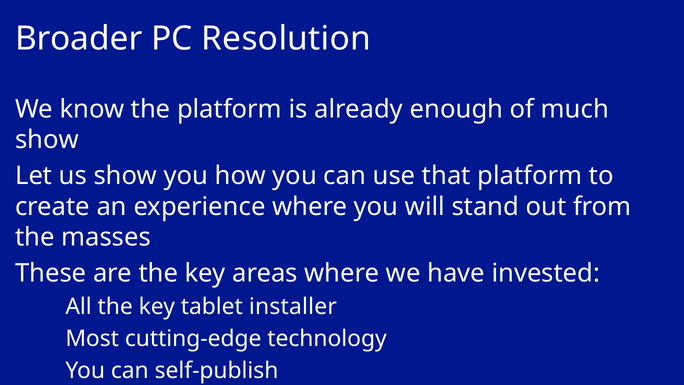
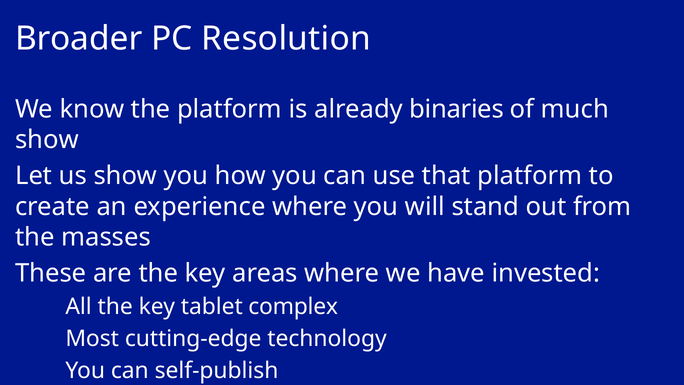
enough: enough -> binaries
installer: installer -> complex
